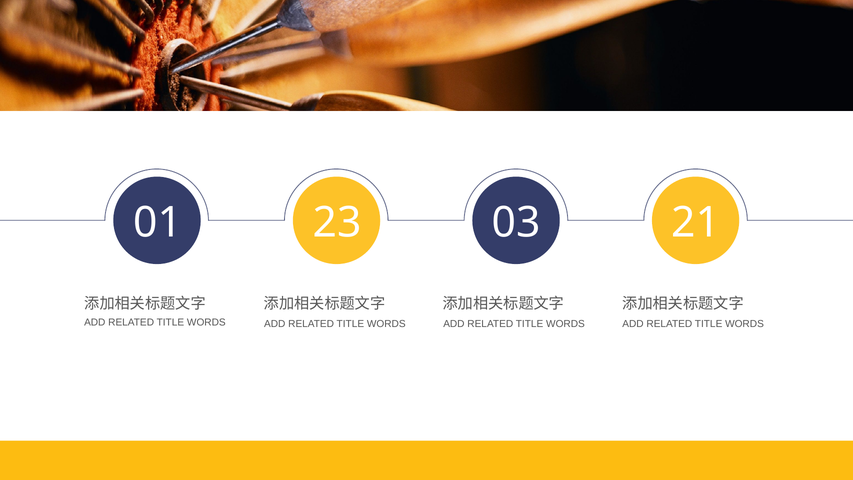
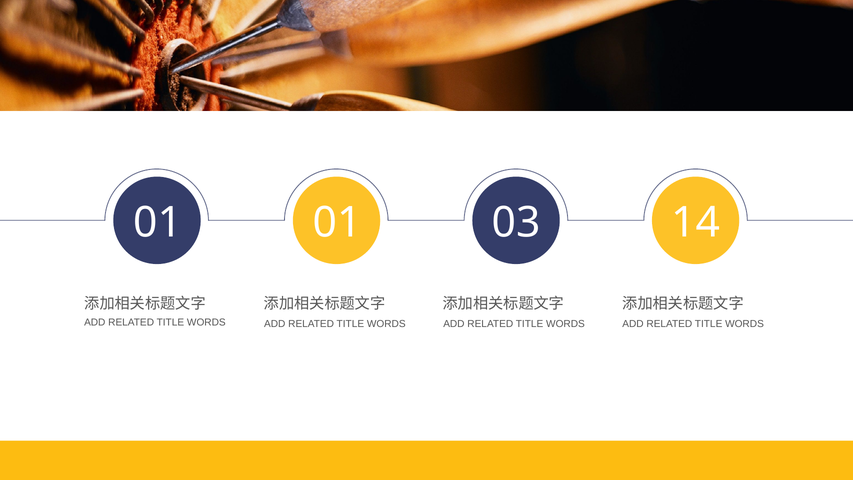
01 23: 23 -> 01
21: 21 -> 14
